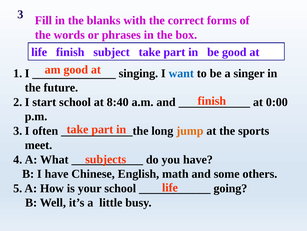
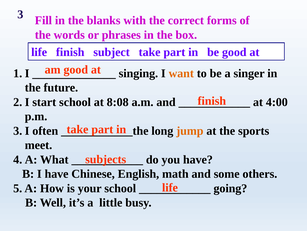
want colour: blue -> orange
8:40: 8:40 -> 8:08
0:00: 0:00 -> 4:00
